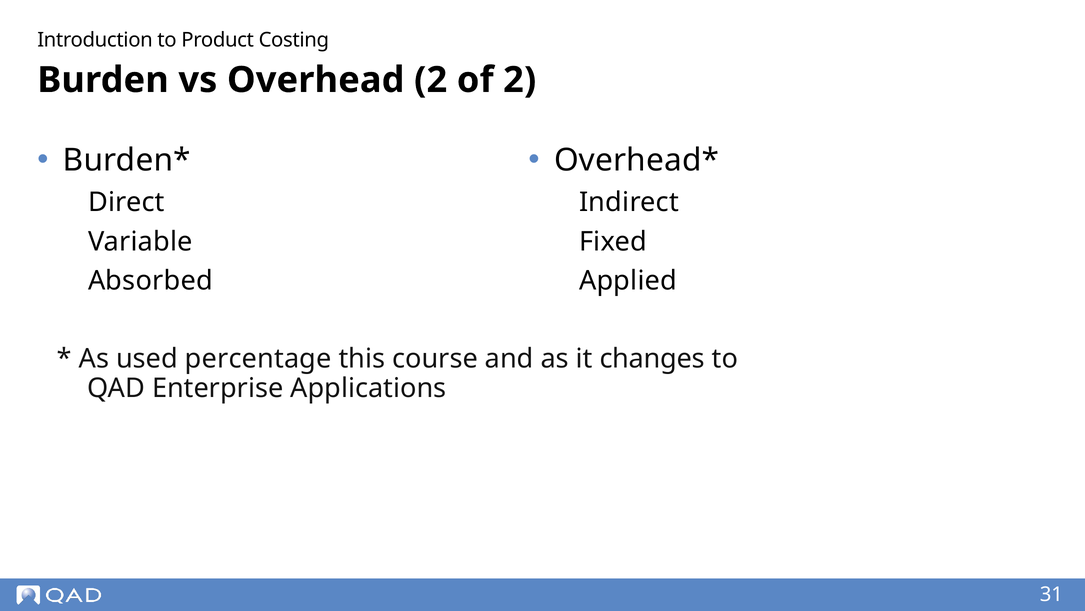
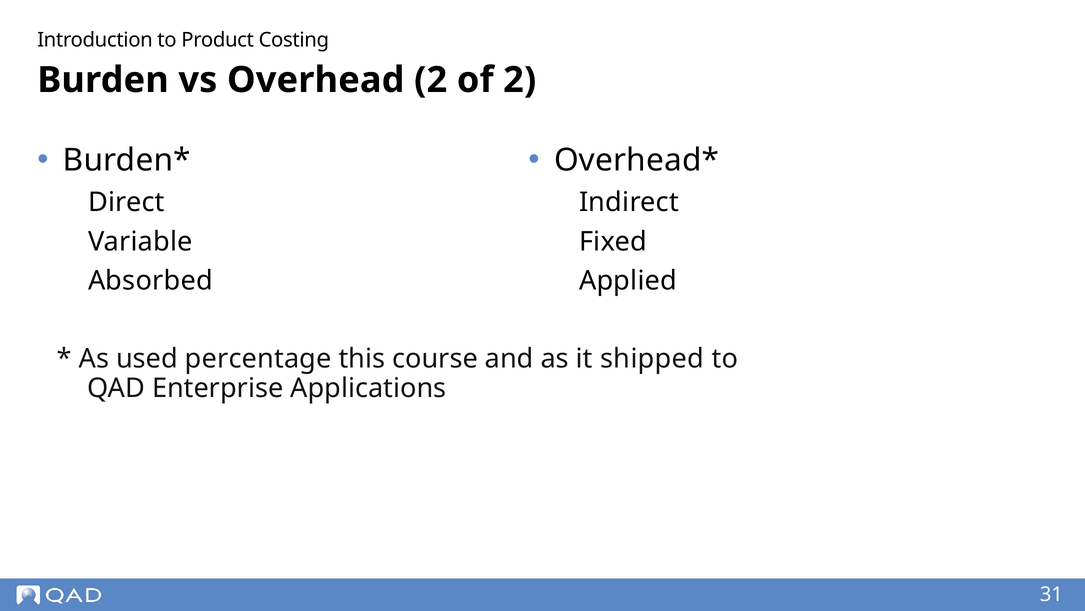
changes: changes -> shipped
